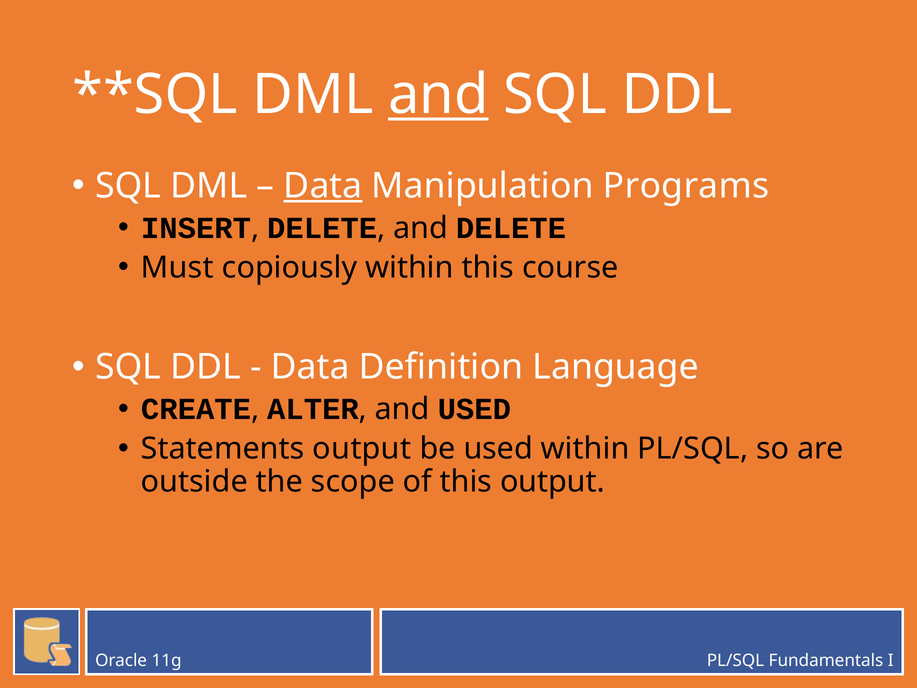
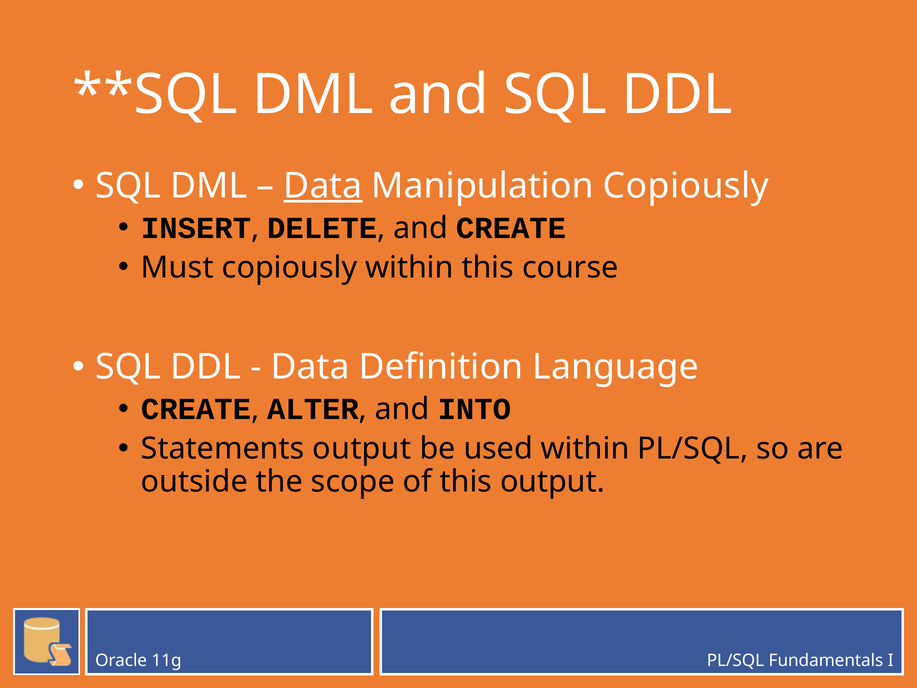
and at (438, 95) underline: present -> none
Manipulation Programs: Programs -> Copiously
and DELETE: DELETE -> CREATE
and USED: USED -> INTO
